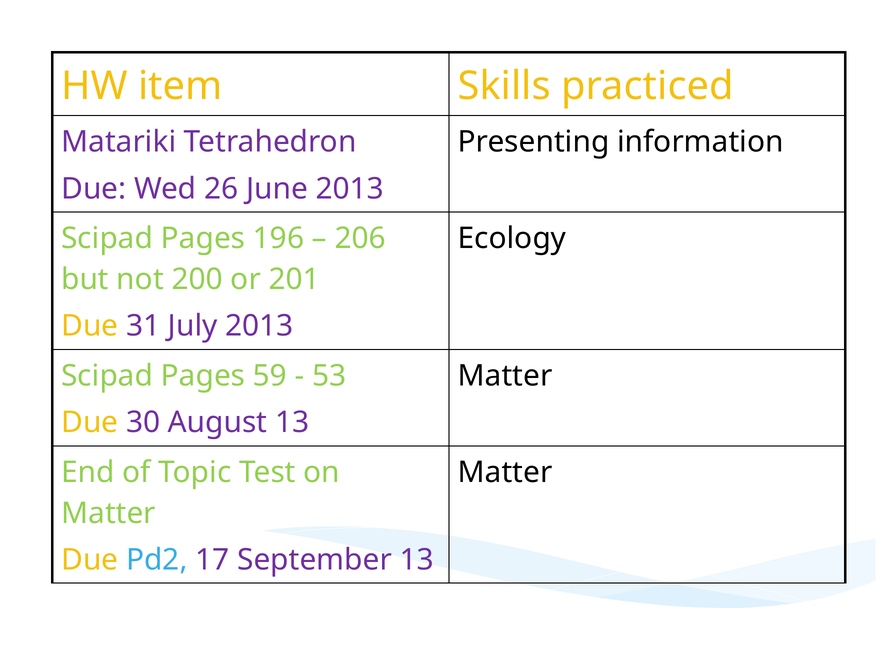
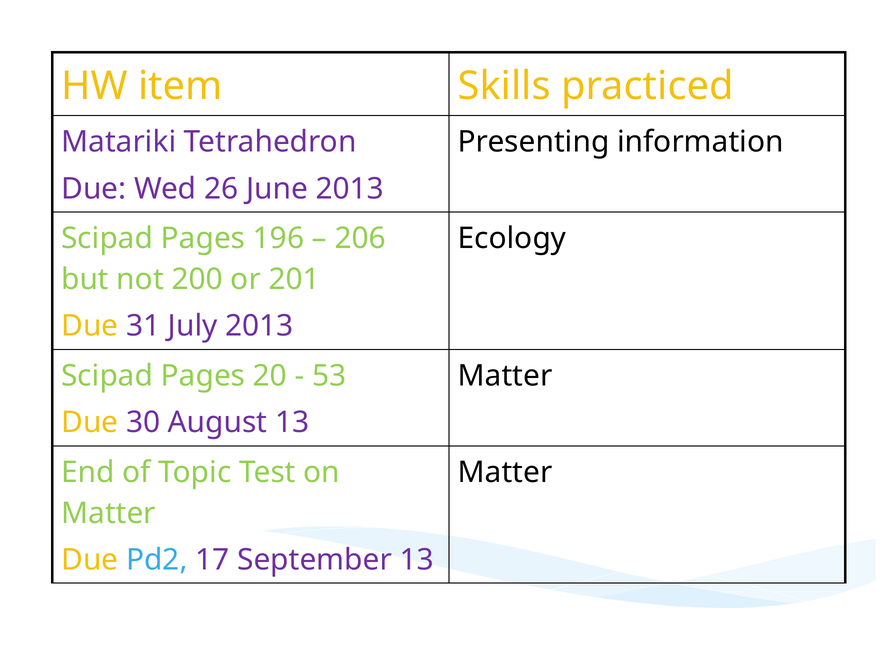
59: 59 -> 20
